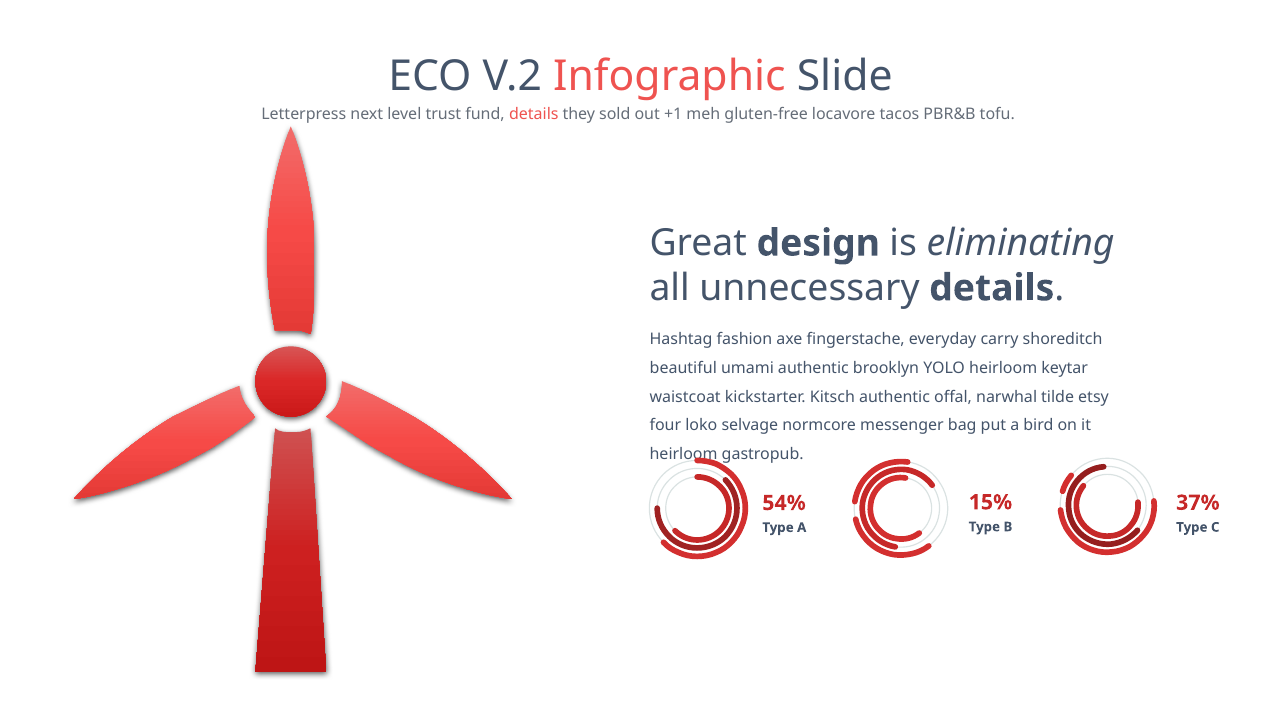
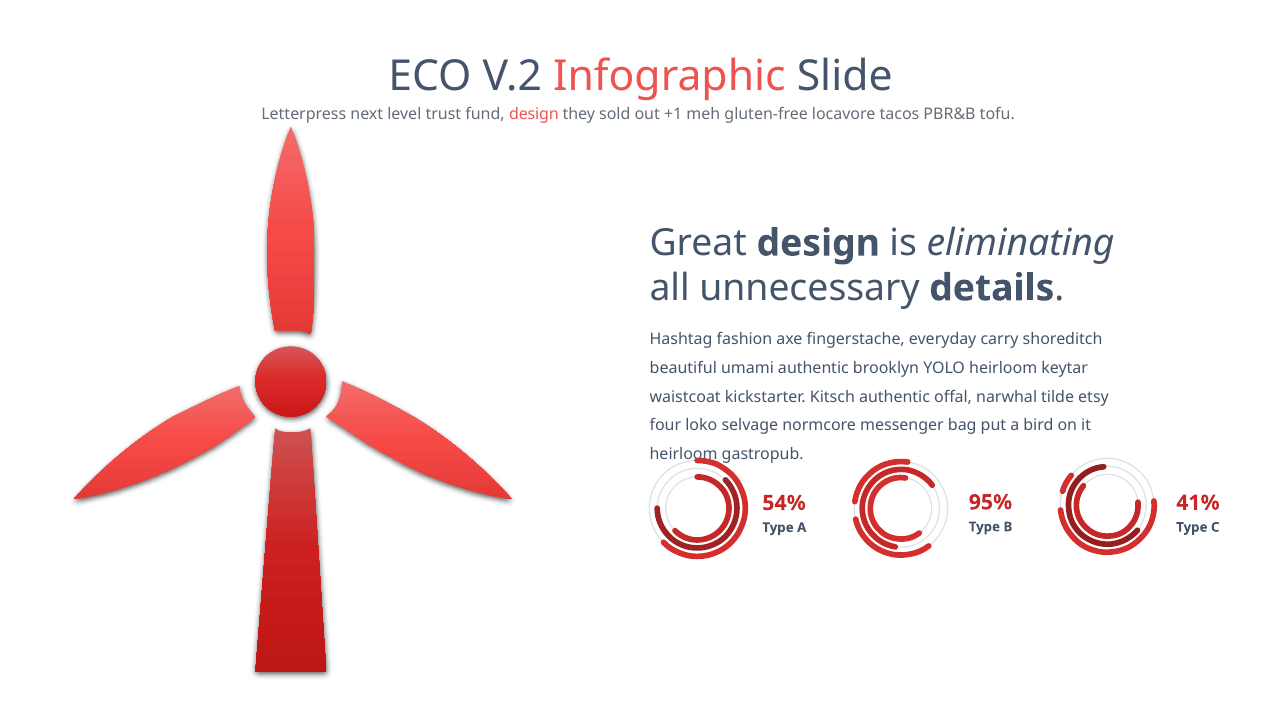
fund details: details -> design
15%: 15% -> 95%
37%: 37% -> 41%
